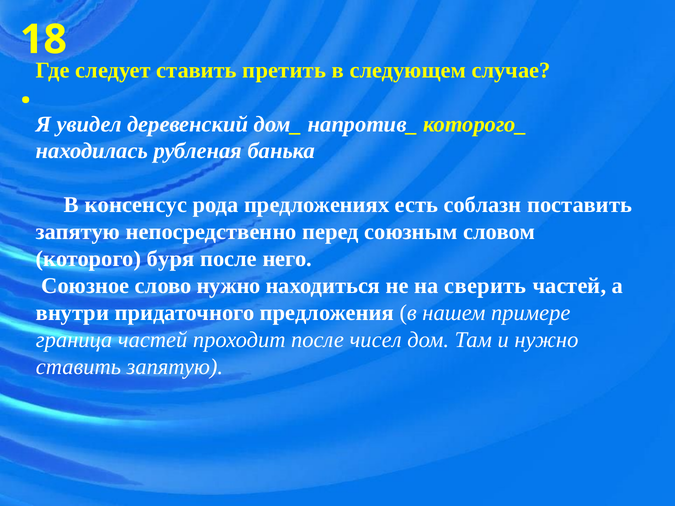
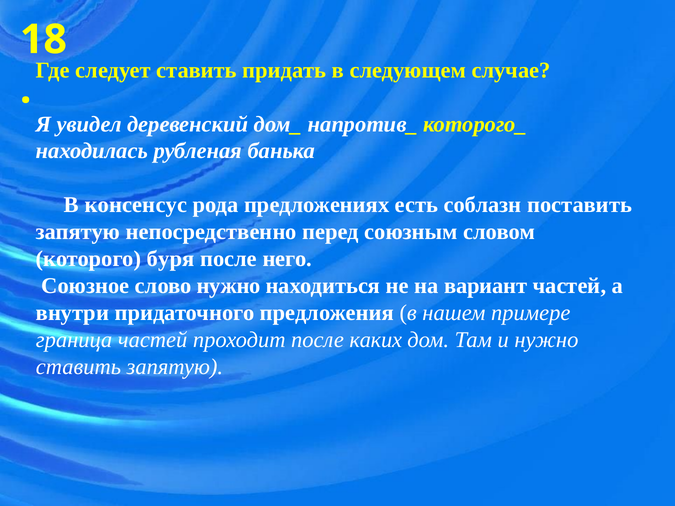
претить: претить -> придать
сверить: сверить -> вариант
чисел: чисел -> каких
